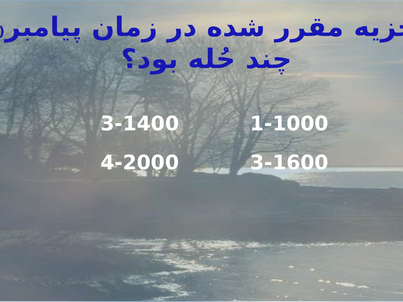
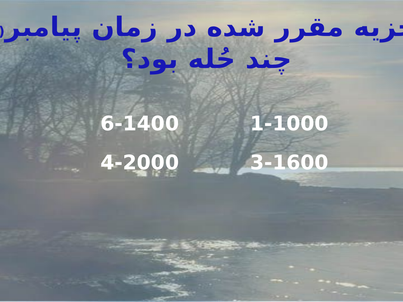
3-1400: 3-1400 -> 6-1400
